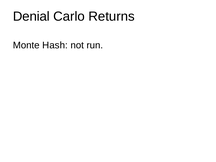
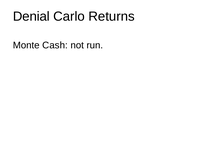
Hash: Hash -> Cash
